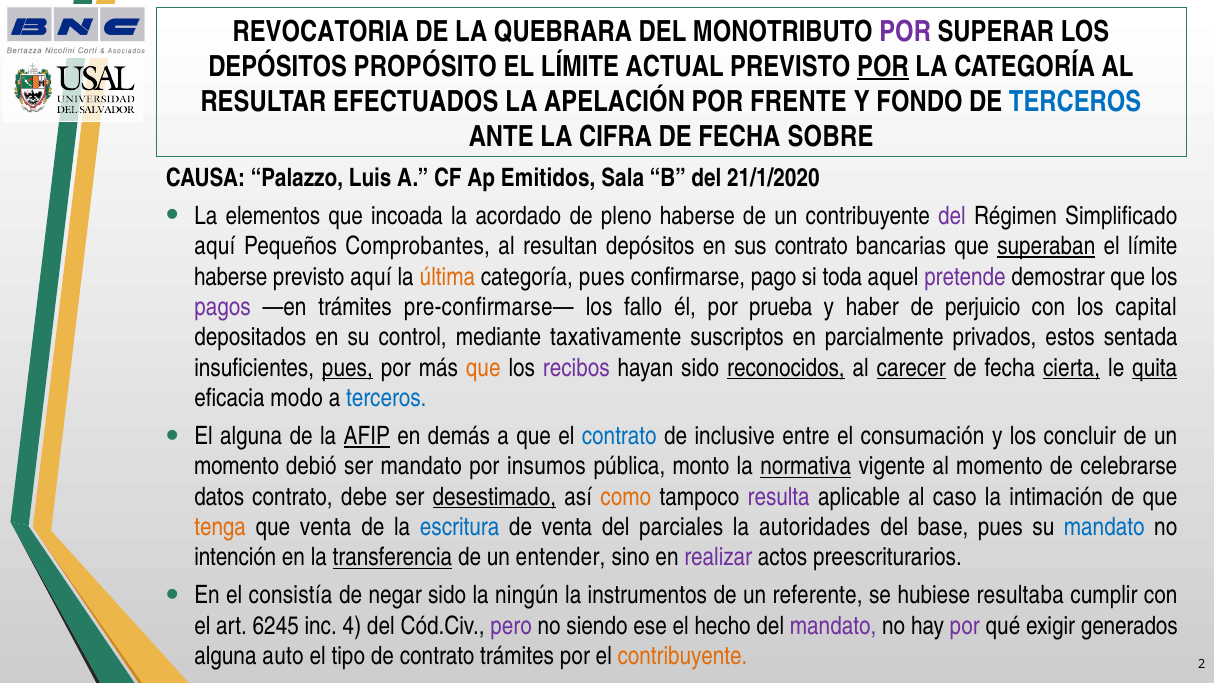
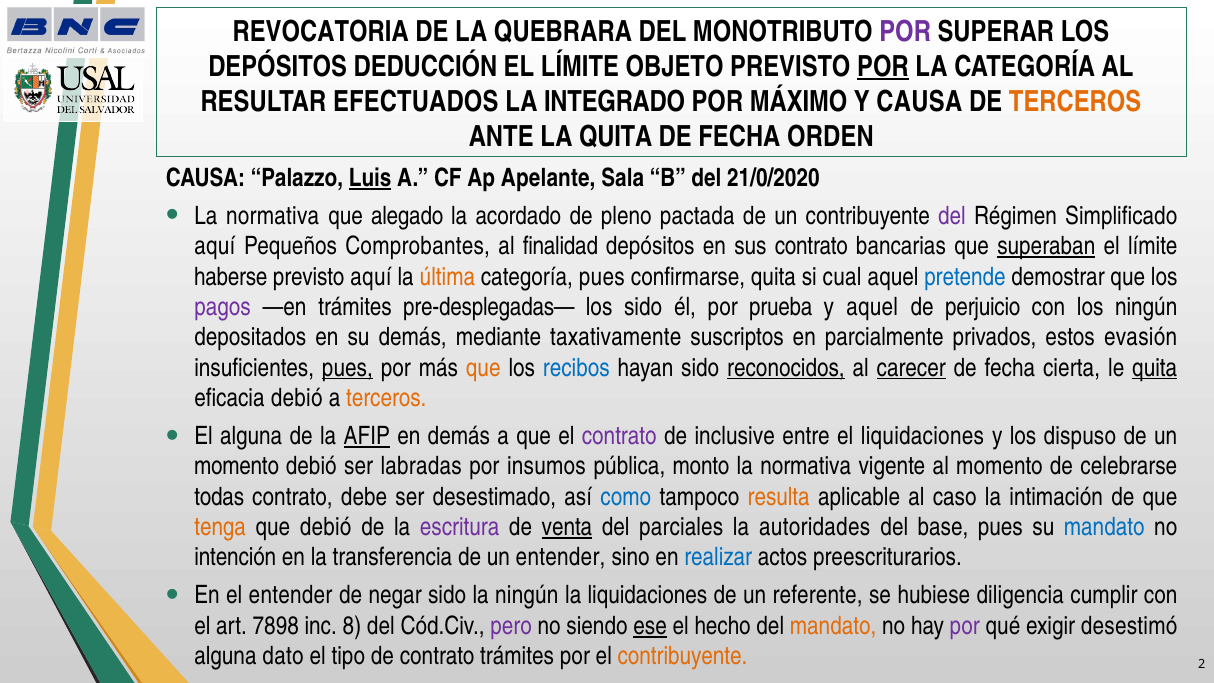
PROPÓSITO: PROPÓSITO -> DEDUCCIÓN
ACTUAL: ACTUAL -> OBJETO
APELACIÓN: APELACIÓN -> INTEGRADO
FRENTE: FRENTE -> MÁXIMO
Y FONDO: FONDO -> CAUSA
TERCEROS at (1075, 102) colour: blue -> orange
LA CIFRA: CIFRA -> QUITA
SOBRE: SOBRE -> ORDEN
Luis underline: none -> present
Emitidos: Emitidos -> Apelante
21/1/2020: 21/1/2020 -> 21/0/2020
elementos at (273, 216): elementos -> normativa
incoada: incoada -> alegado
pleno haberse: haberse -> pactada
resultan: resultan -> finalidad
confirmarse pago: pago -> quita
toda: toda -> cual
pretende colour: purple -> blue
pre-confirmarse—: pre-confirmarse— -> pre-desplegadas—
los fallo: fallo -> sido
y haber: haber -> aquel
los capital: capital -> ningún
su control: control -> demás
sentada: sentada -> evasión
recibos colour: purple -> blue
cierta underline: present -> none
eficacia modo: modo -> debió
terceros at (386, 398) colour: blue -> orange
contrato at (619, 436) colour: blue -> purple
el consumación: consumación -> liquidaciones
concluir: concluir -> dispuso
ser mandato: mandato -> labradas
normativa at (806, 466) underline: present -> none
datos: datos -> todas
desestimado underline: present -> none
como colour: orange -> blue
resulta colour: purple -> orange
que venta: venta -> debió
escritura colour: blue -> purple
venta at (567, 527) underline: none -> present
transferencia underline: present -> none
realizar colour: purple -> blue
el consistía: consistía -> entender
la instrumentos: instrumentos -> liquidaciones
resultaba: resultaba -> diligencia
6245: 6245 -> 7898
4: 4 -> 8
ese underline: none -> present
mandato at (833, 626) colour: purple -> orange
generados: generados -> desestimó
auto: auto -> dato
